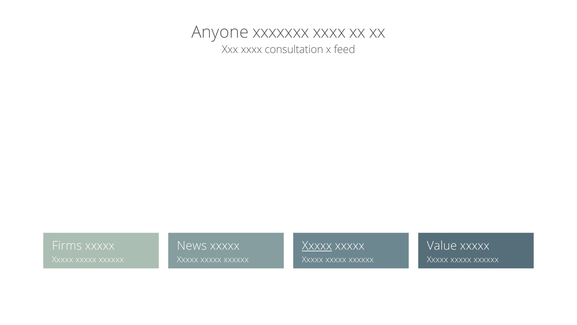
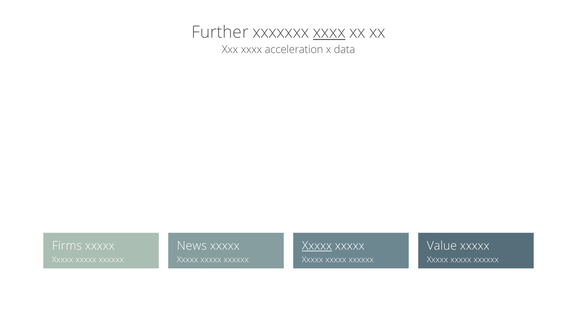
Anyone: Anyone -> Further
xxxx at (329, 32) underline: none -> present
consultation: consultation -> acceleration
feed: feed -> data
